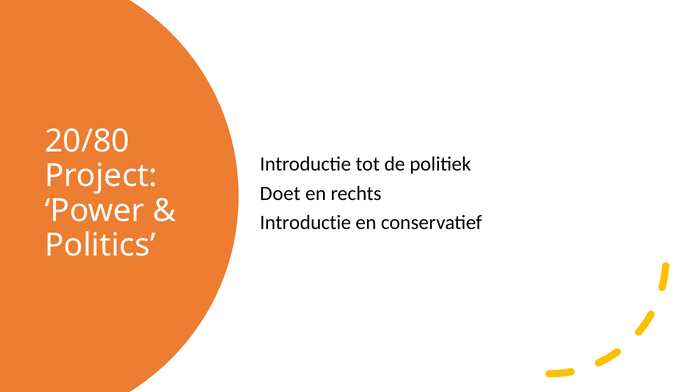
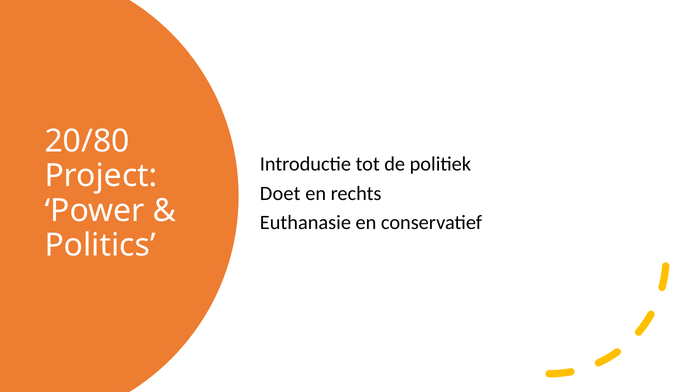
Introductie at (305, 223): Introductie -> Euthanasie
